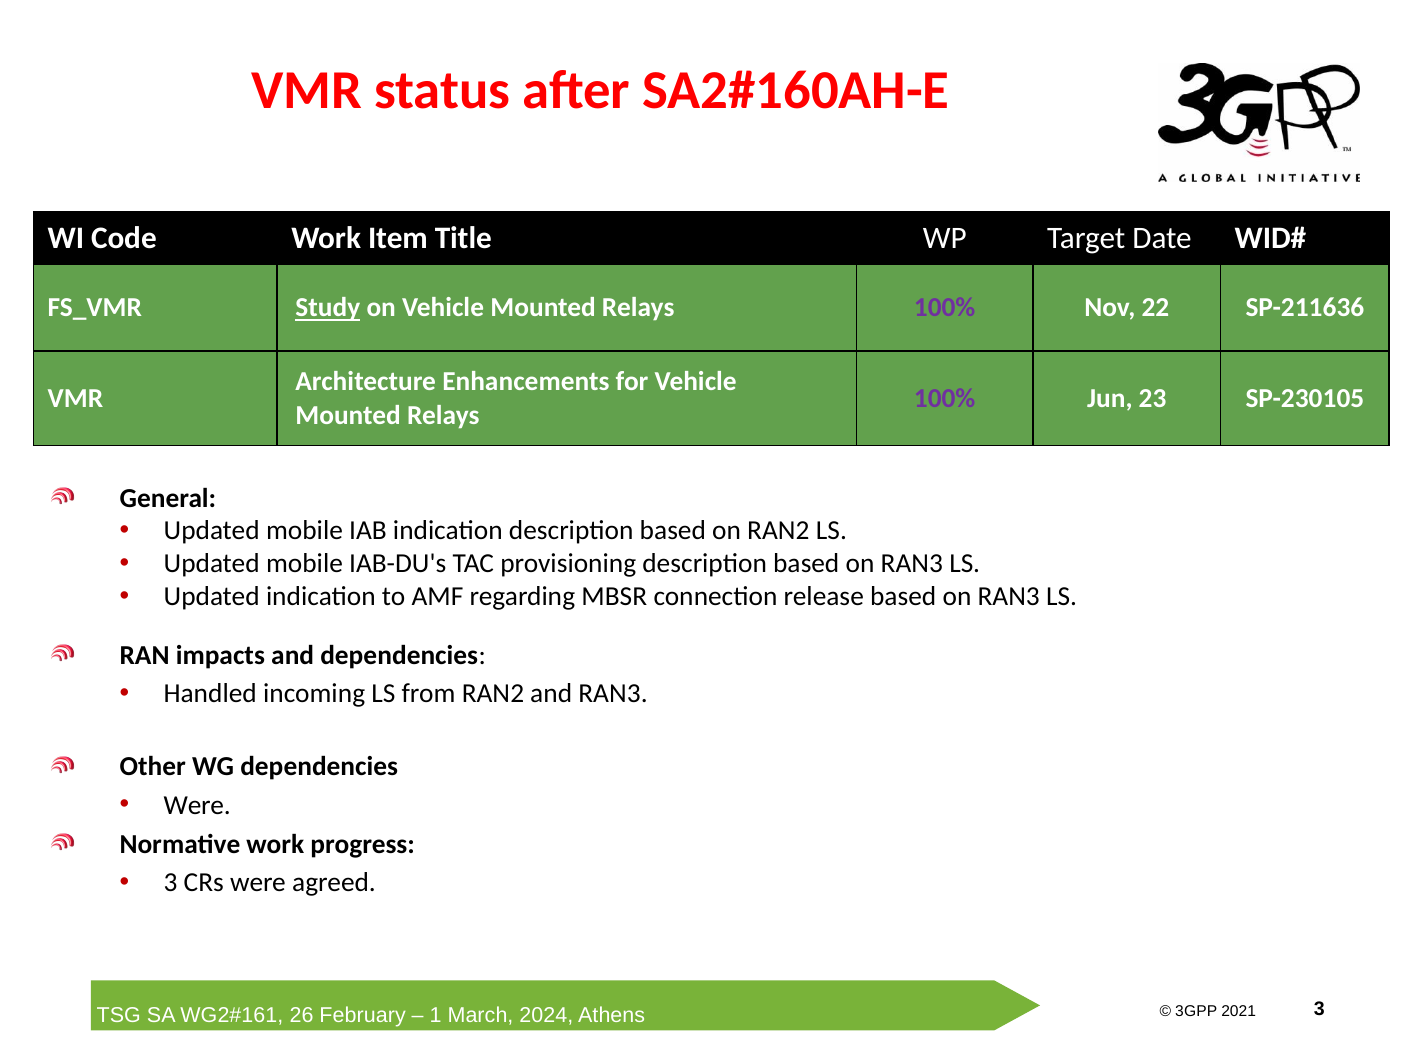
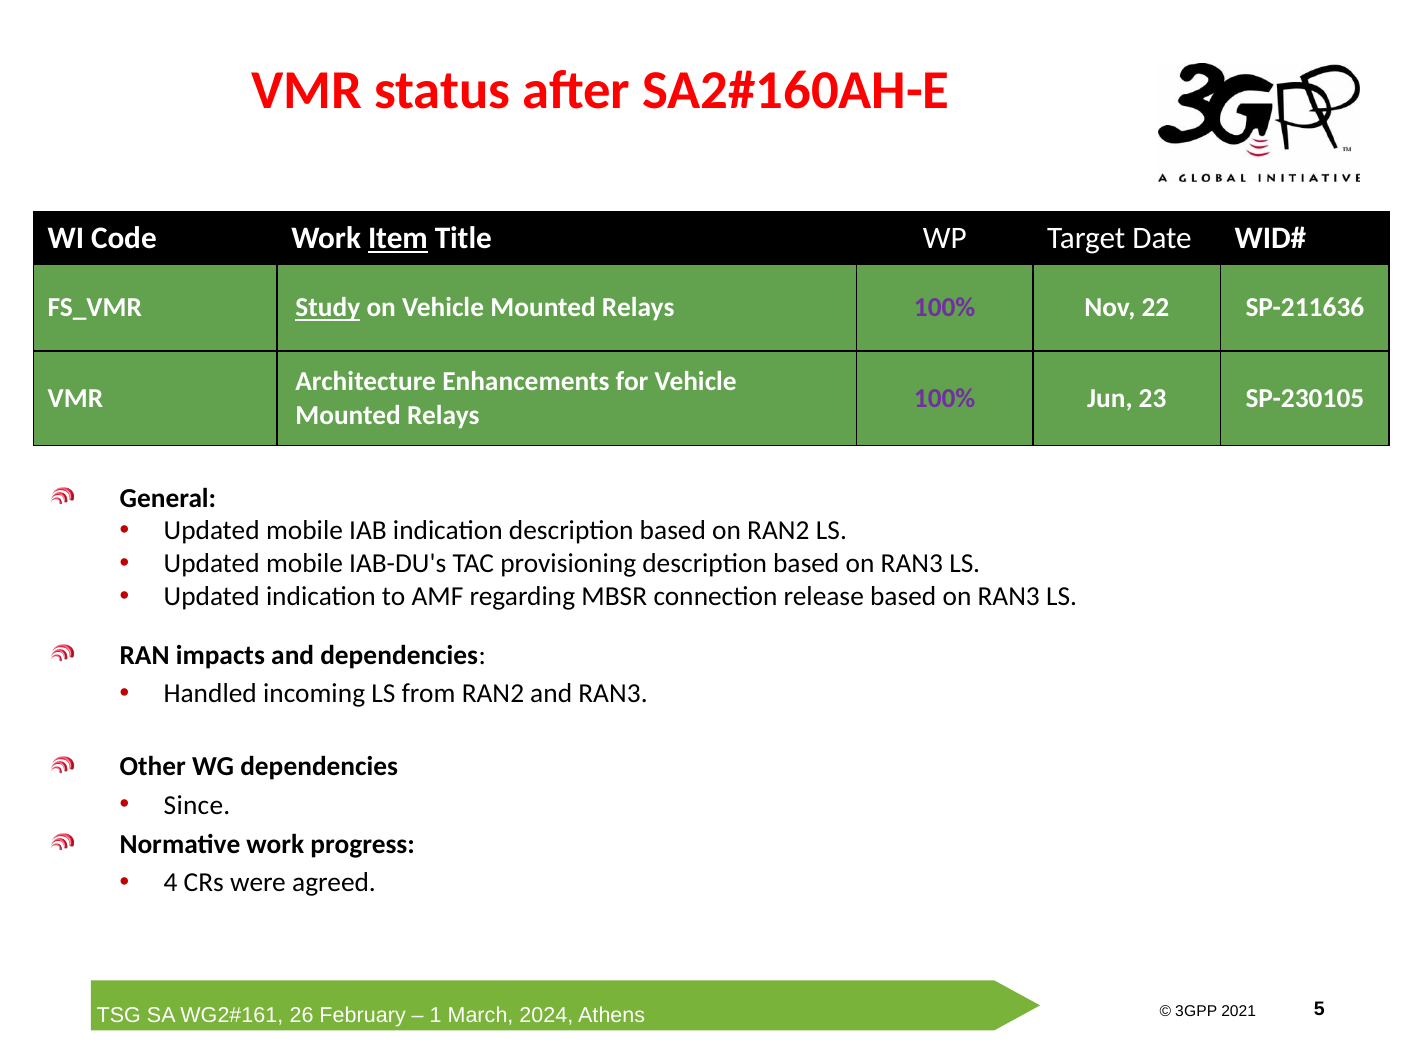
Item underline: none -> present
Were at (197, 805): Were -> Since
3 at (171, 883): 3 -> 4
3 at (1319, 1009): 3 -> 5
